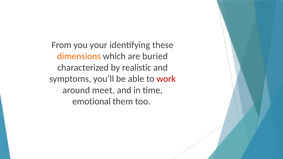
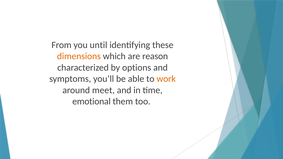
your: your -> until
buried: buried -> reason
realistic: realistic -> options
work colour: red -> orange
